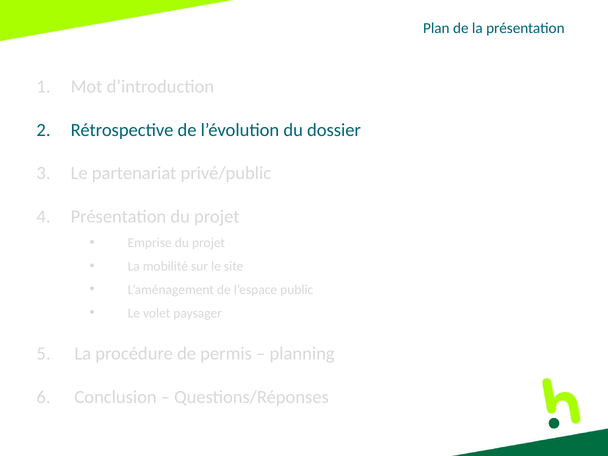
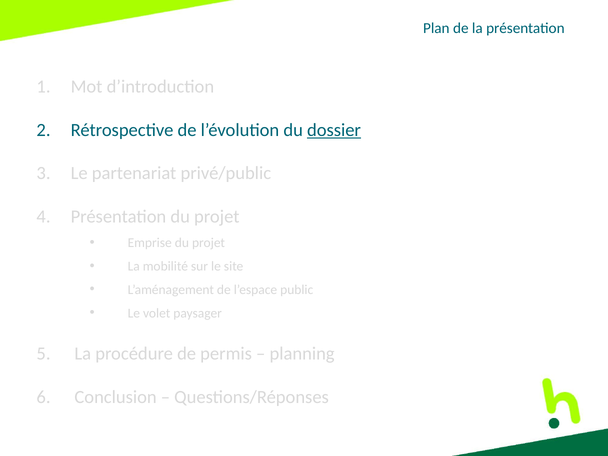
dossier underline: none -> present
